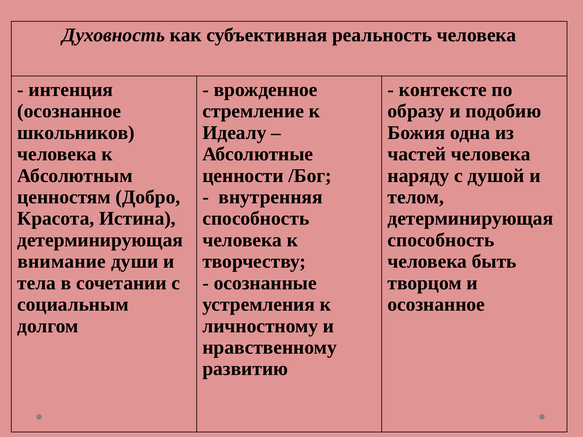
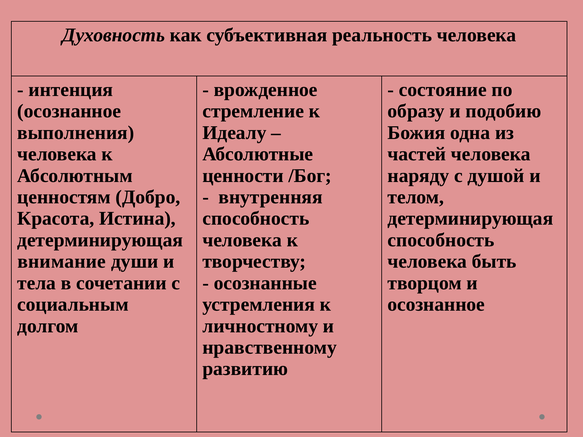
контексте: контексте -> состояние
школьников: школьников -> выполнения
